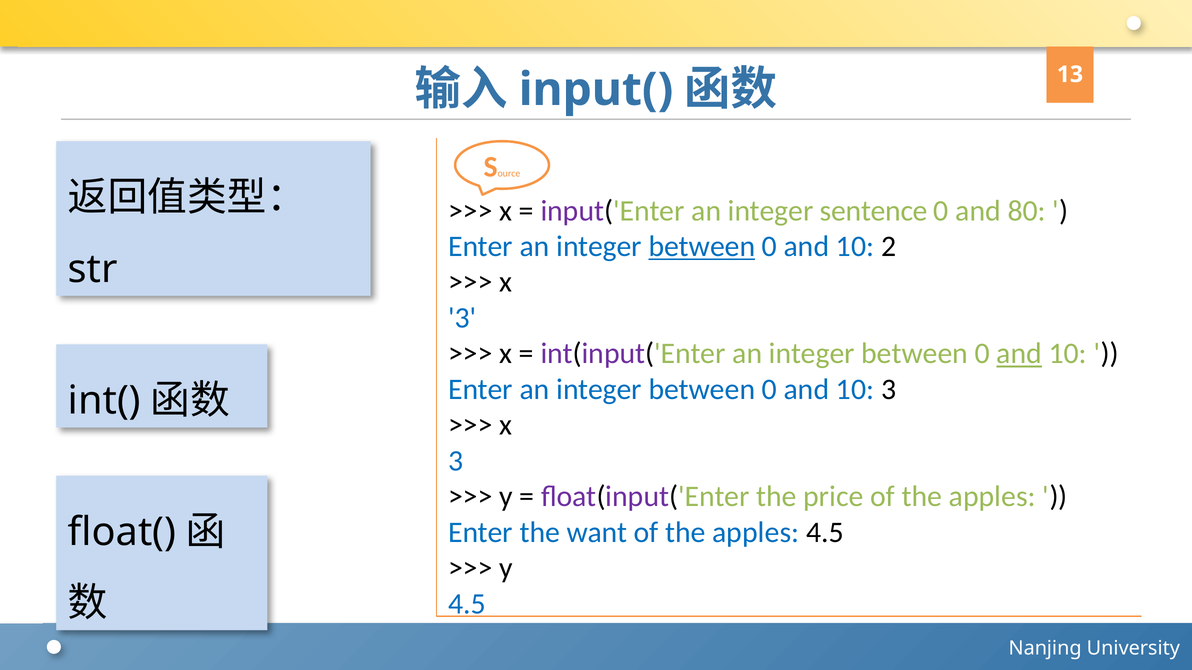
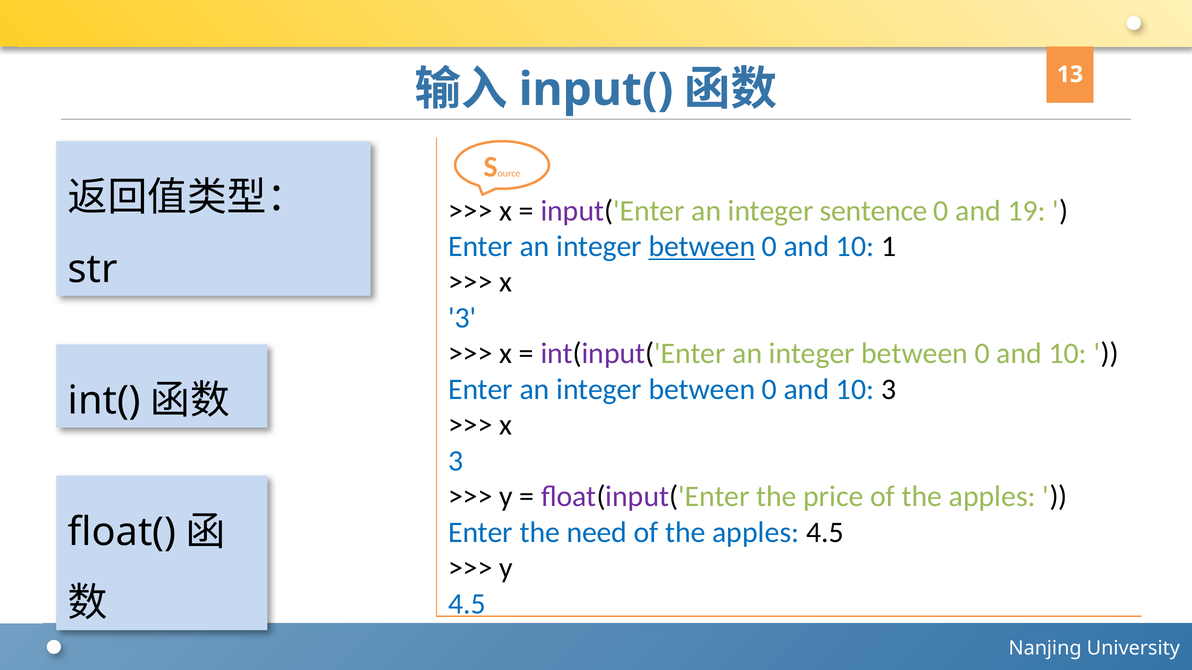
80: 80 -> 19
2: 2 -> 1
and at (1019, 354) underline: present -> none
want: want -> need
